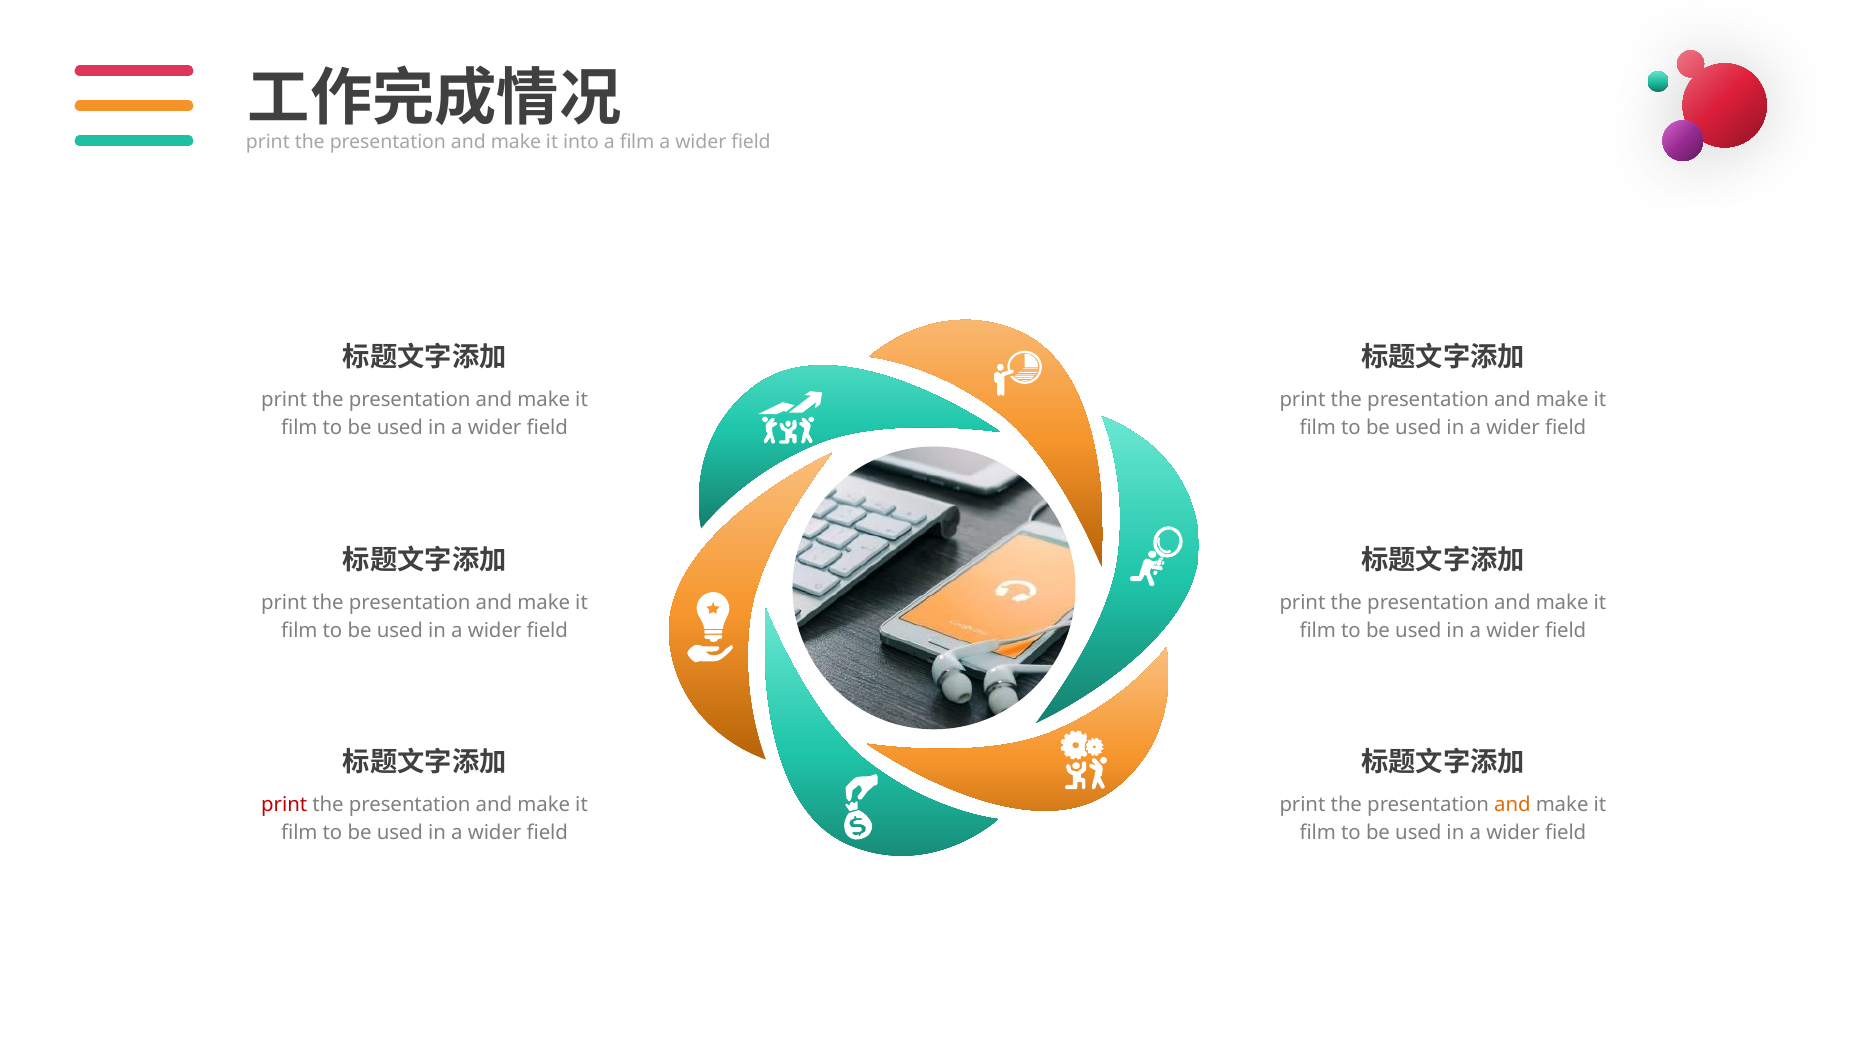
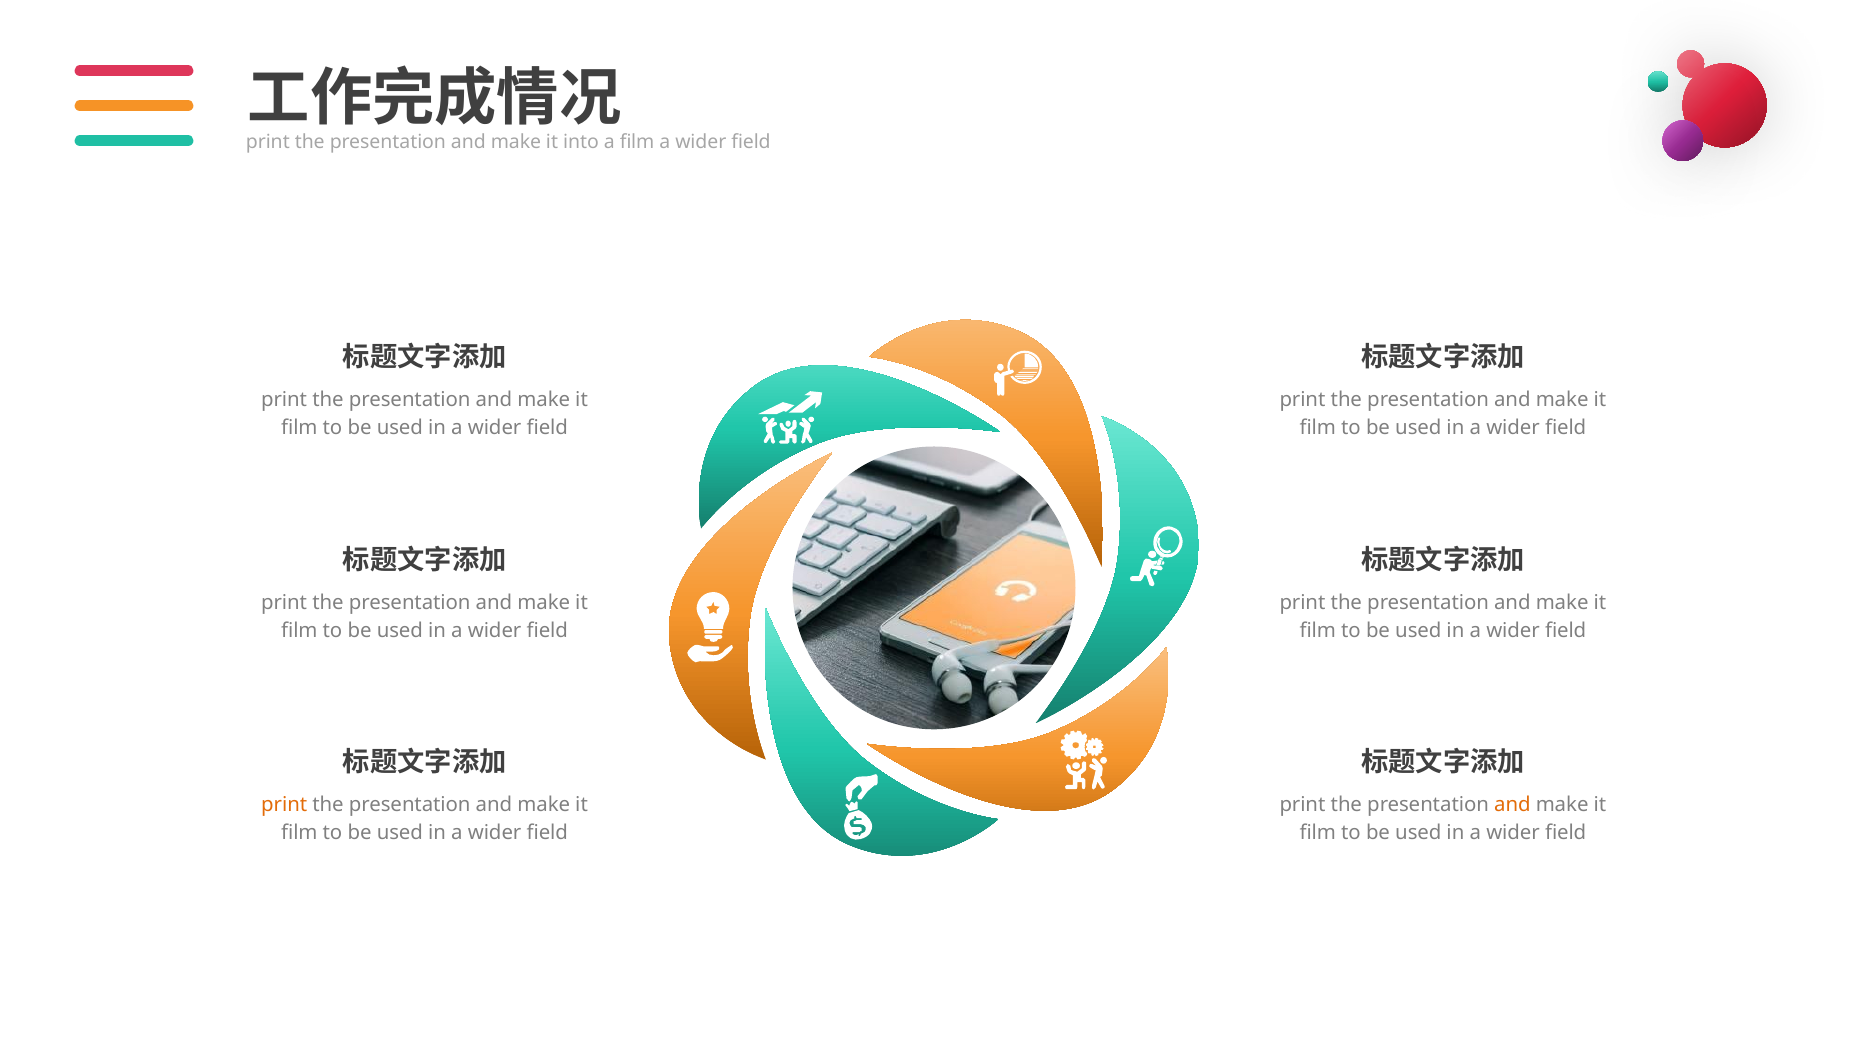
print at (284, 806) colour: red -> orange
